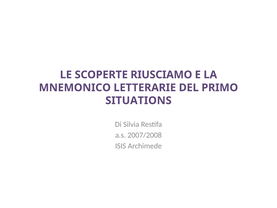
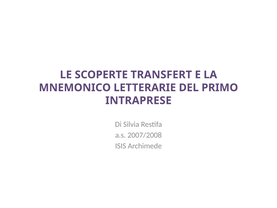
RIUSCIAMO: RIUSCIAMO -> TRANSFERT
SITUATIONS: SITUATIONS -> INTRAPRESE
